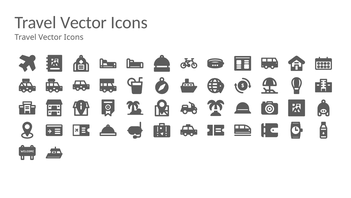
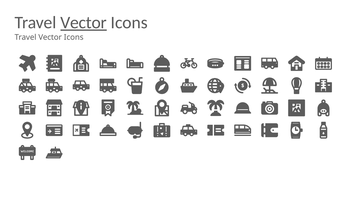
Vector at (84, 22) underline: none -> present
